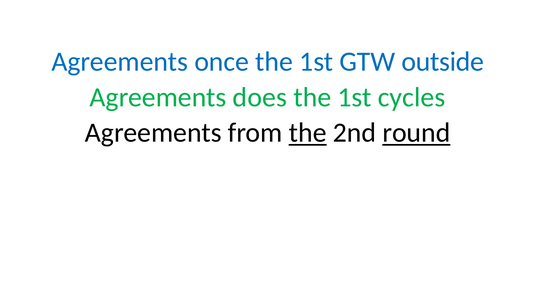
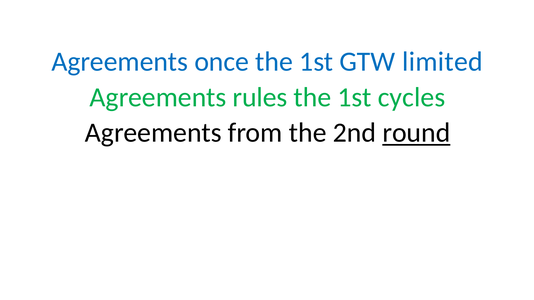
outside: outside -> limited
does: does -> rules
the at (308, 133) underline: present -> none
